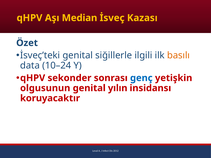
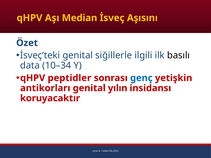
Kazası: Kazası -> Aşısını
basılı colour: orange -> black
10–24: 10–24 -> 10–34
sekonder: sekonder -> peptidler
olgusunun: olgusunun -> antikorları
